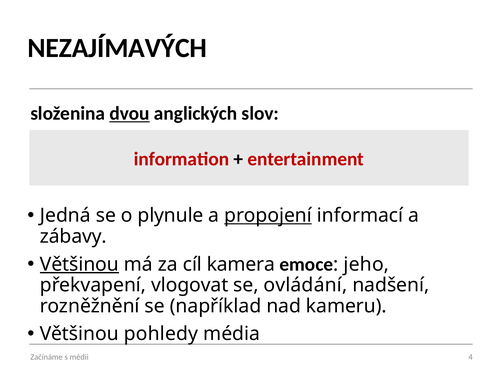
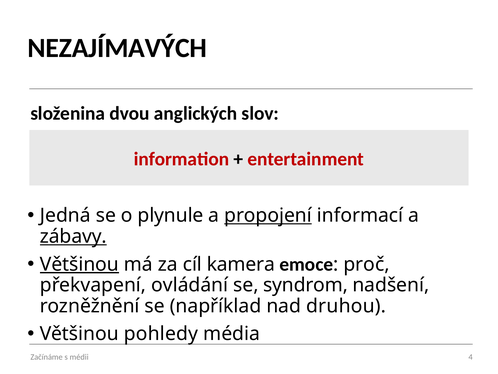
dvou underline: present -> none
zábavy underline: none -> present
jeho: jeho -> proč
vlogovat: vlogovat -> ovládání
ovládání: ovládání -> syndrom
kameru: kameru -> druhou
